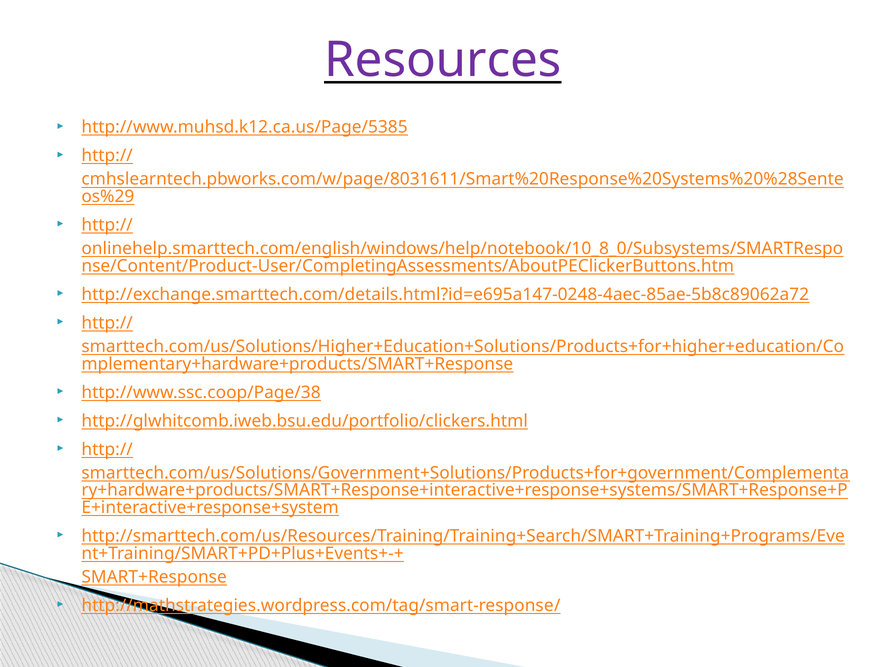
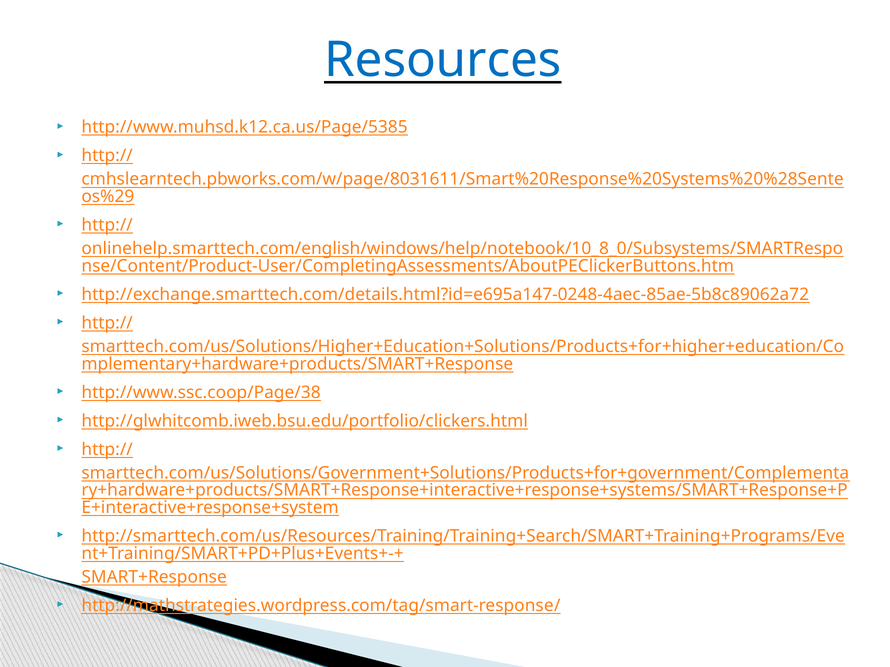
Resources colour: purple -> blue
